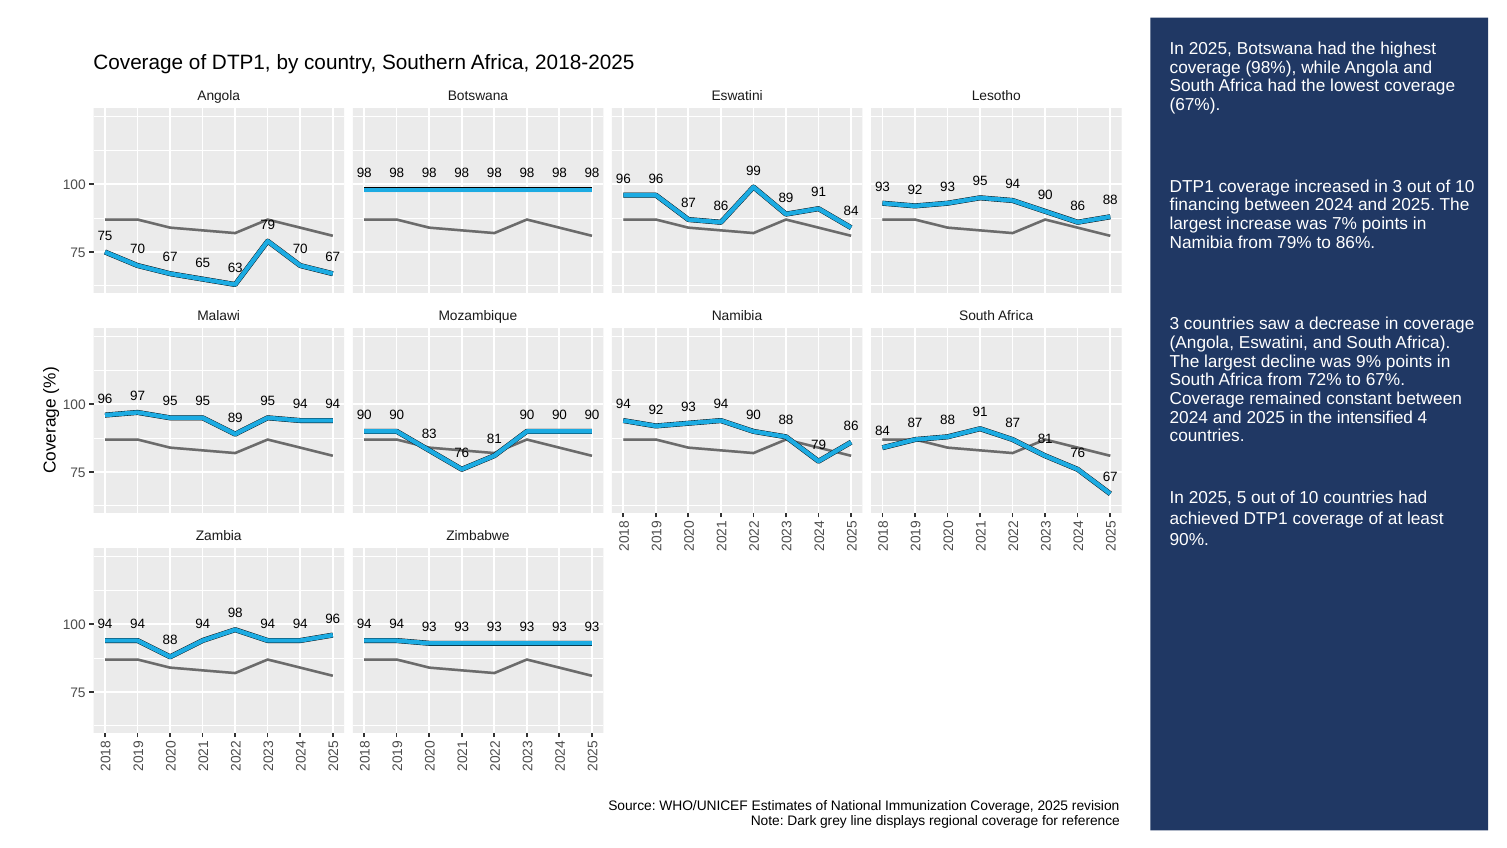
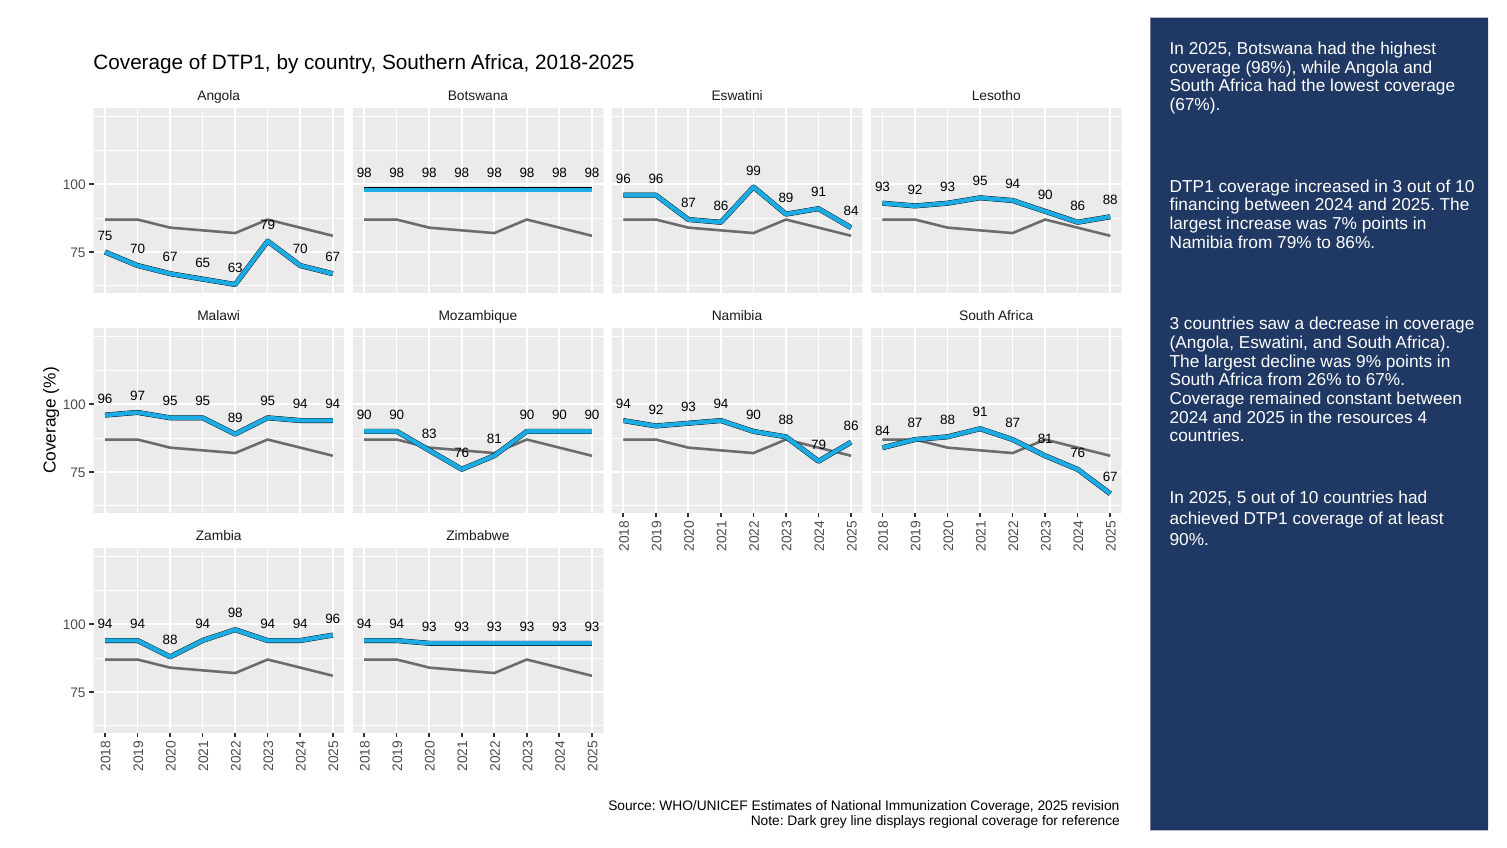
72%: 72% -> 26%
intensified: intensified -> resources
